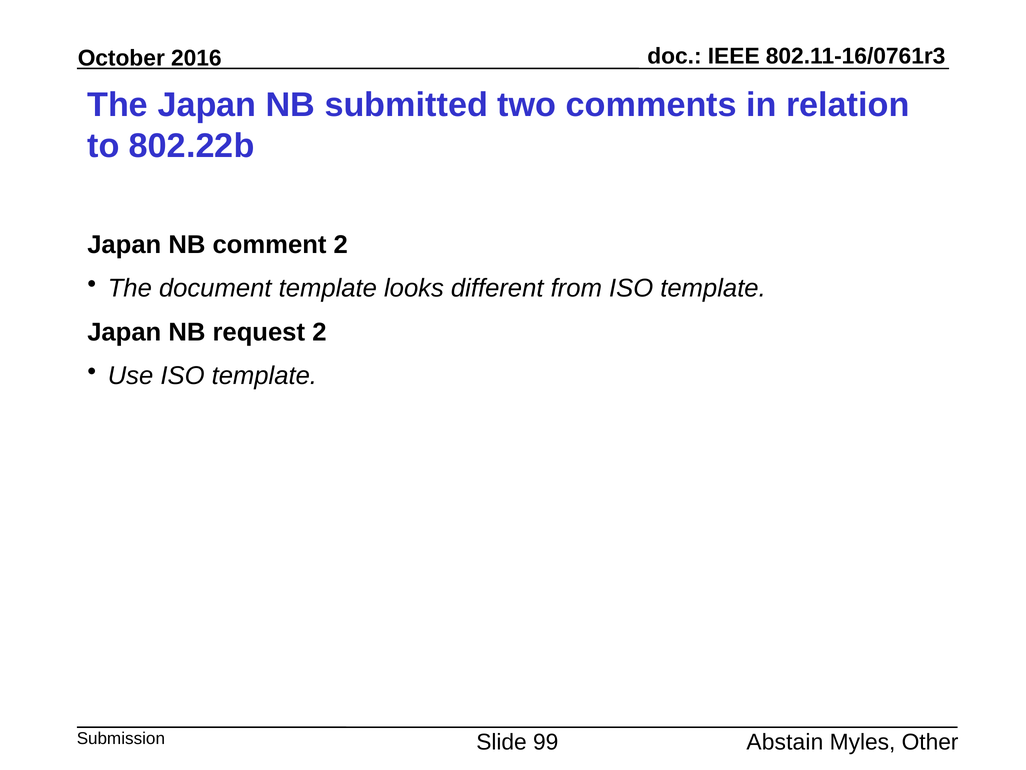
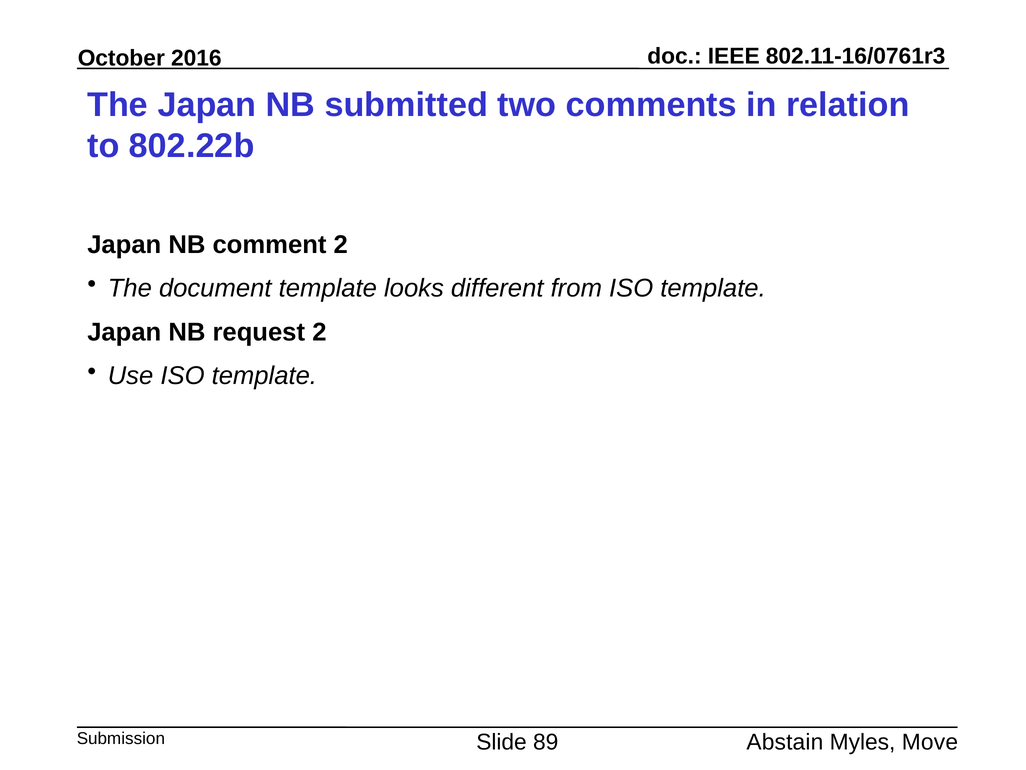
99: 99 -> 89
Other: Other -> Move
